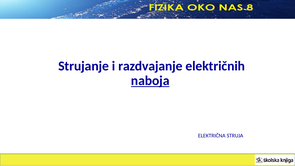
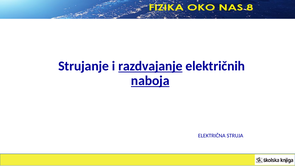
razdvajanje underline: none -> present
